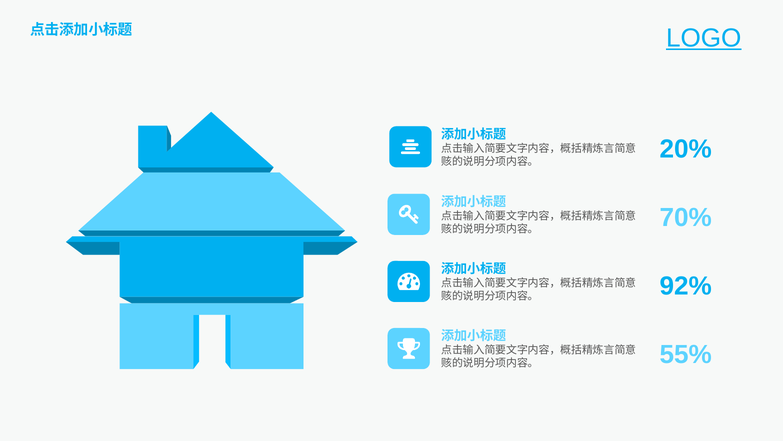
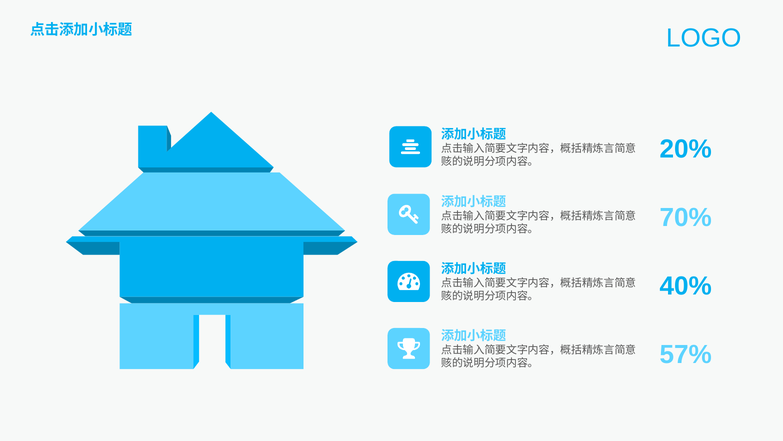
LOGO underline: present -> none
92%: 92% -> 40%
55%: 55% -> 57%
